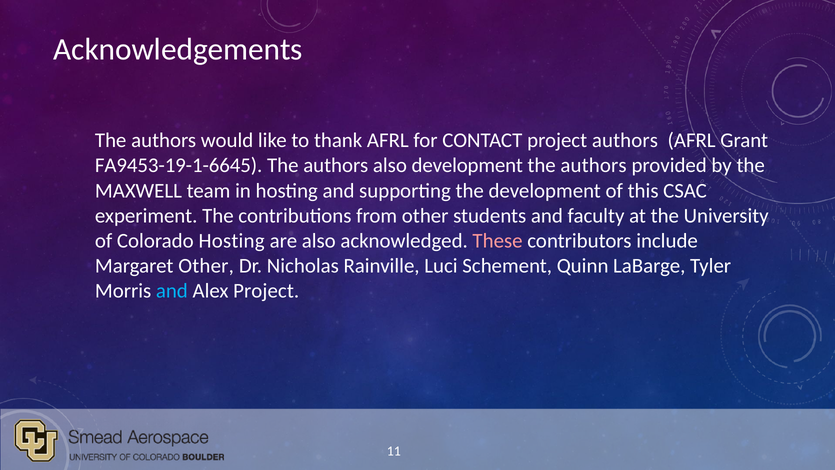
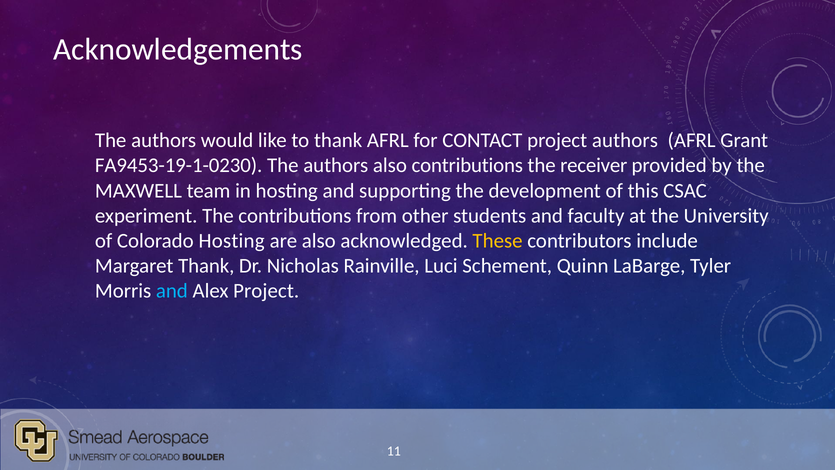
FA9453-19-1-6645: FA9453-19-1-6645 -> FA9453-19-1-0230
also development: development -> contributions
authors at (594, 165): authors -> receiver
These colour: pink -> yellow
Margaret Other: Other -> Thank
